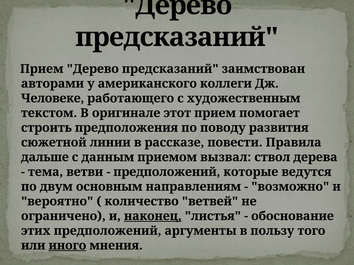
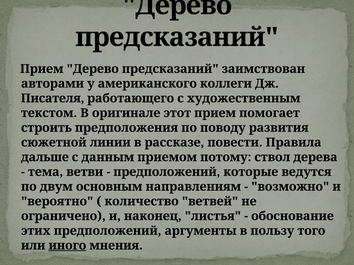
Человеке: Человеке -> Писателя
вызвал: вызвал -> потому
наконец underline: present -> none
